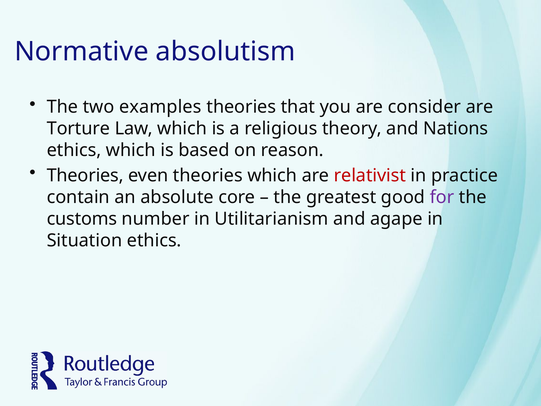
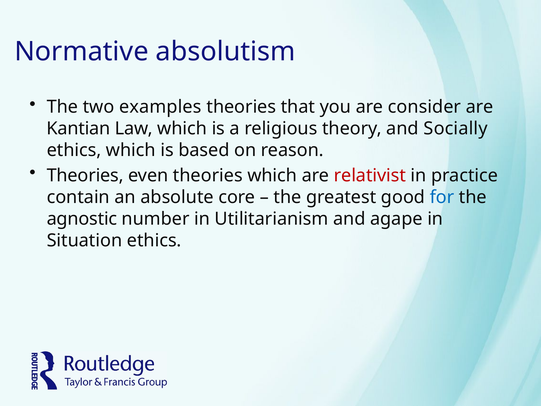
Torture: Torture -> Kantian
Nations: Nations -> Socially
for colour: purple -> blue
customs: customs -> agnostic
